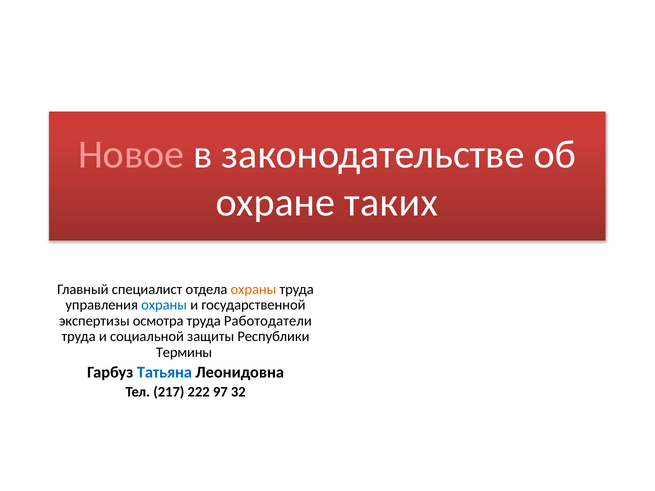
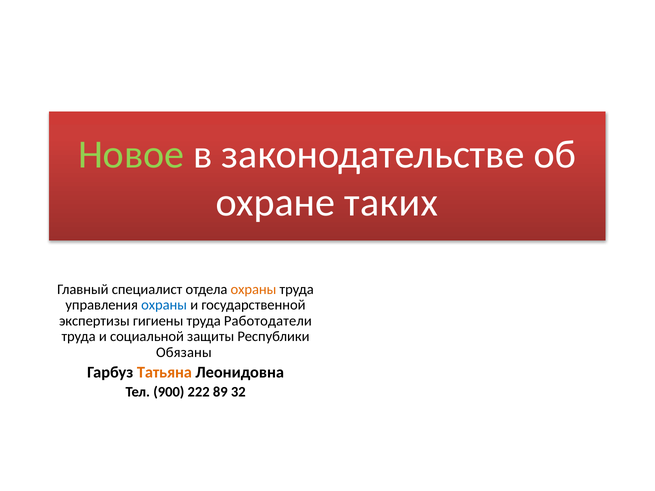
Новое colour: pink -> light green
осмотра: осмотра -> гигиены
Термины: Термины -> Обязаны
Татьяна colour: blue -> orange
217: 217 -> 900
97: 97 -> 89
